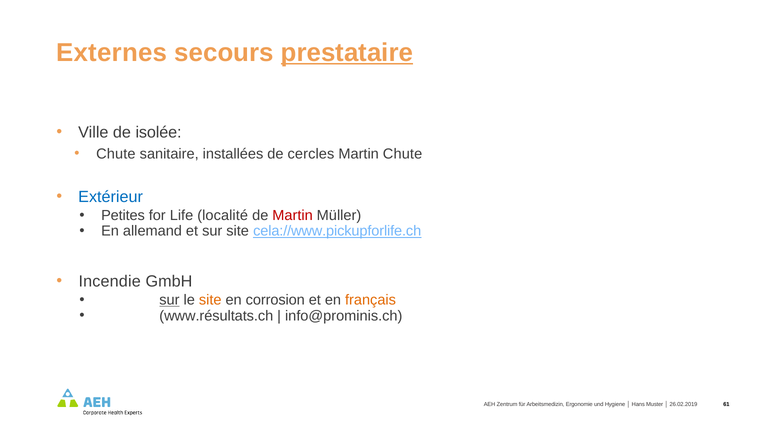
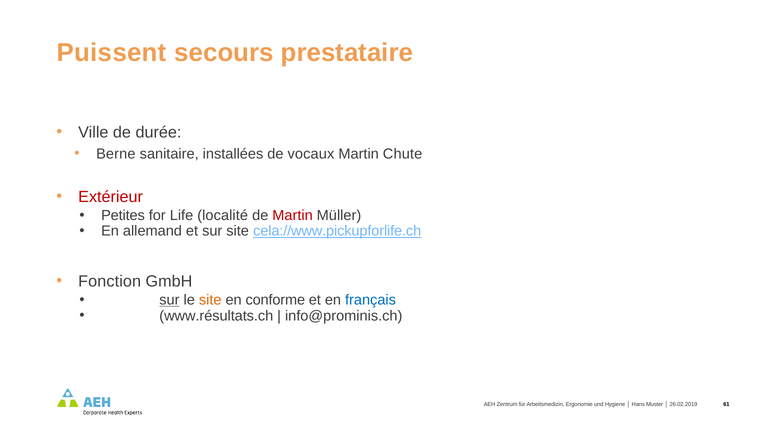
Externes: Externes -> Puissent
prestataire underline: present -> none
isolée: isolée -> durée
Chute at (116, 154): Chute -> Berne
cercles: cercles -> vocaux
Extérieur colour: blue -> red
Incendie: Incendie -> Fonction
corrosion: corrosion -> conforme
français colour: orange -> blue
